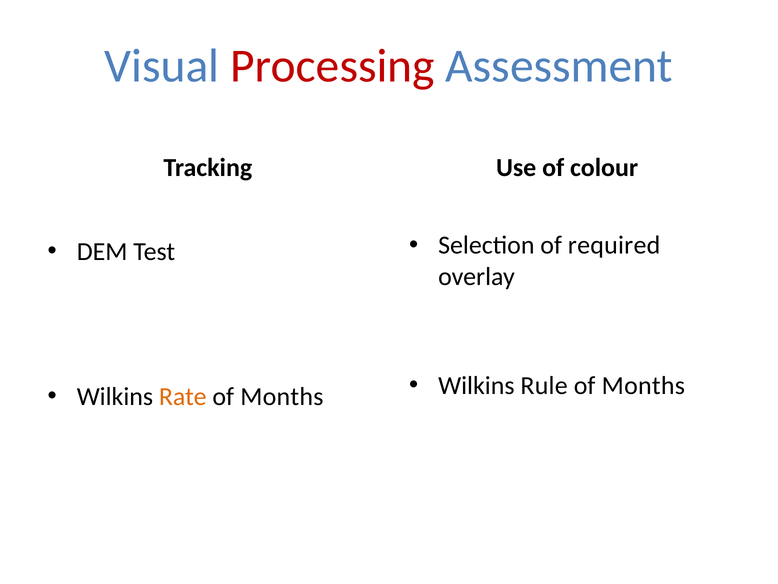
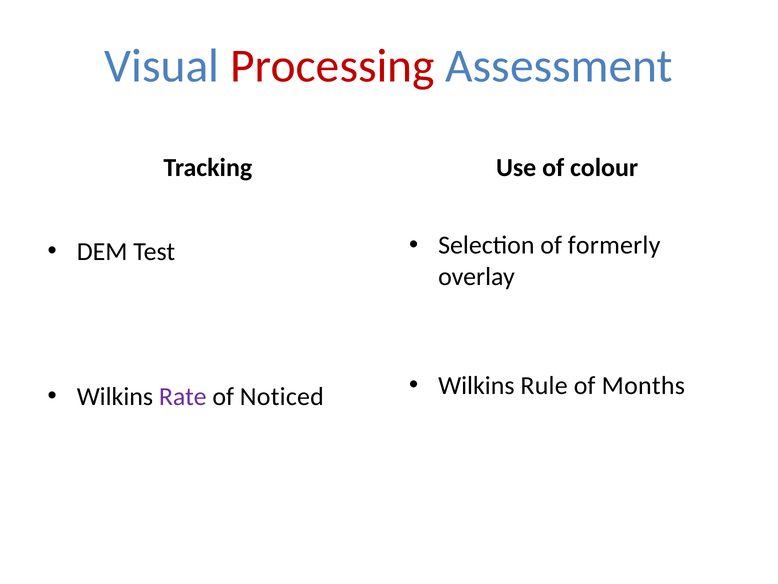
required: required -> formerly
Rate colour: orange -> purple
Months at (282, 396): Months -> Noticed
